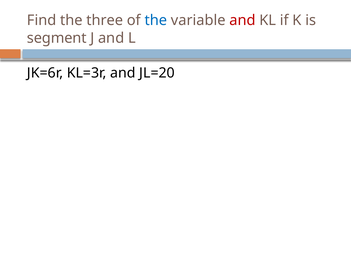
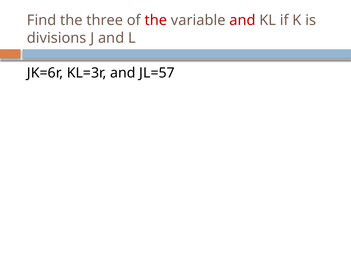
the at (156, 20) colour: blue -> red
segment: segment -> divisions
JL=20: JL=20 -> JL=57
